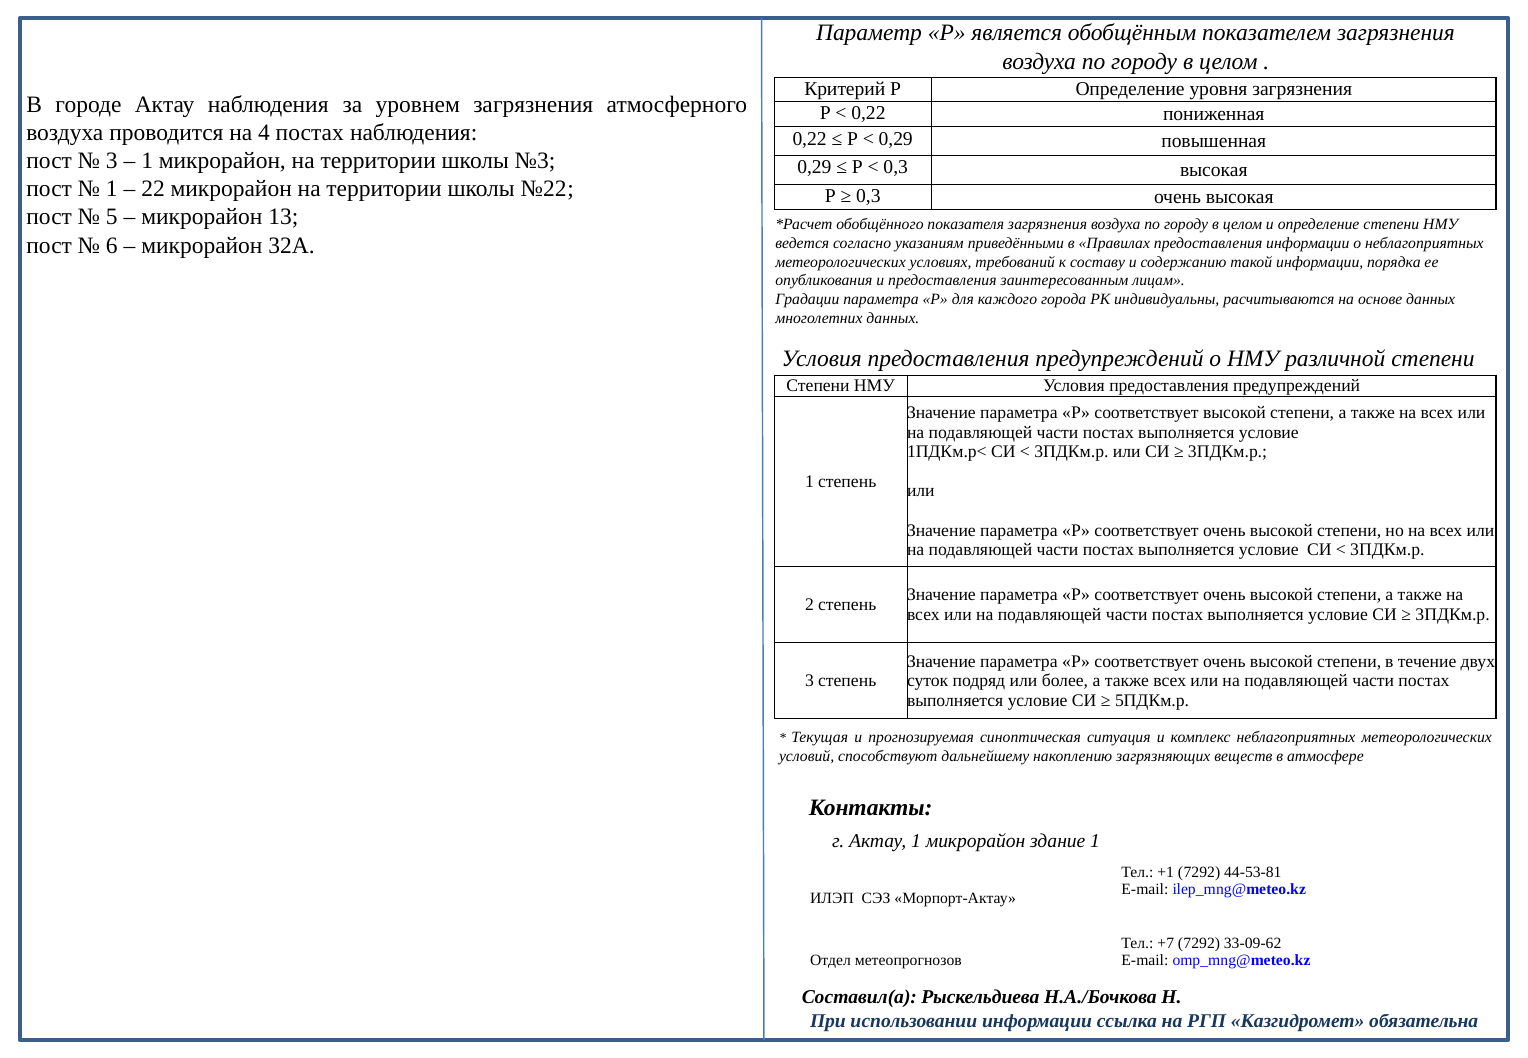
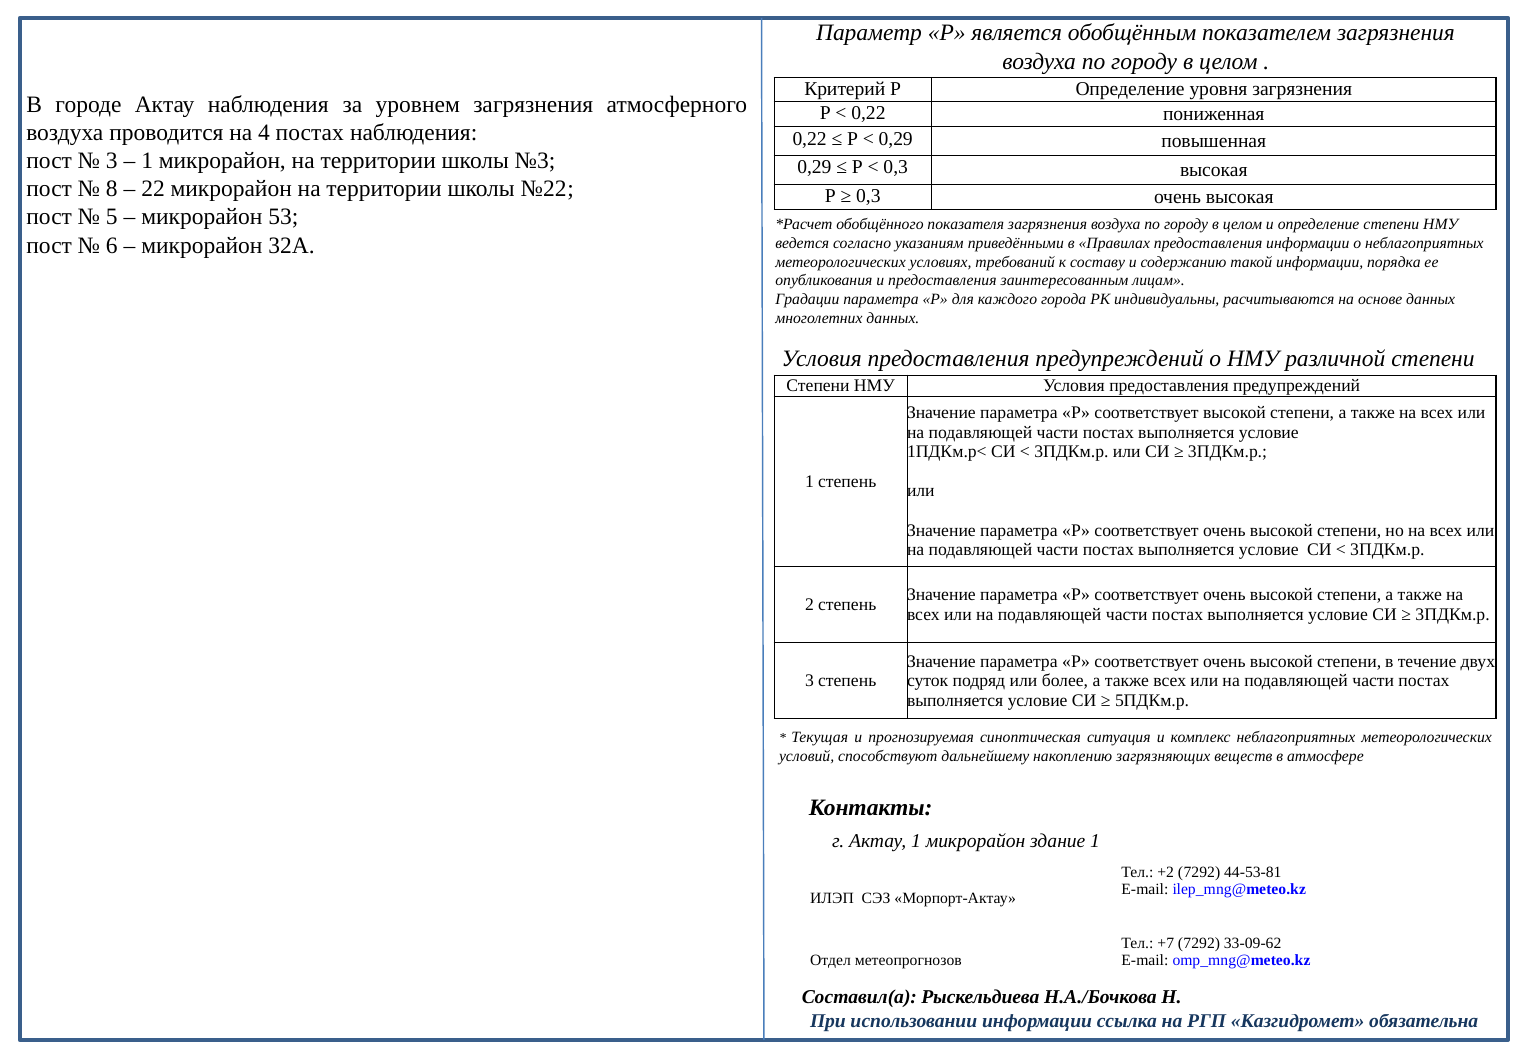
1 at (112, 189): 1 -> 8
13: 13 -> 53
+1: +1 -> +2
